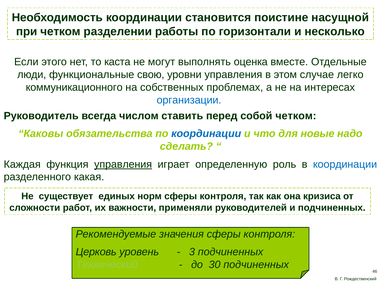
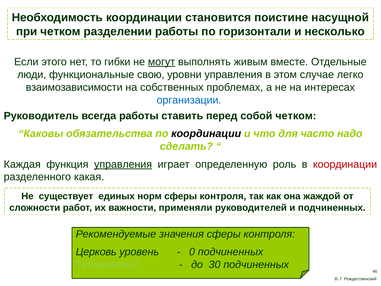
каста: каста -> гибки
могут underline: none -> present
оценка: оценка -> живым
коммуникационного: коммуникационного -> взаимозависимости
всегда числом: числом -> работы
координации at (206, 134) colour: blue -> black
новые: новые -> часто
координации at (345, 164) colour: blue -> red
кризиса: кризиса -> жаждой
3: 3 -> 0
